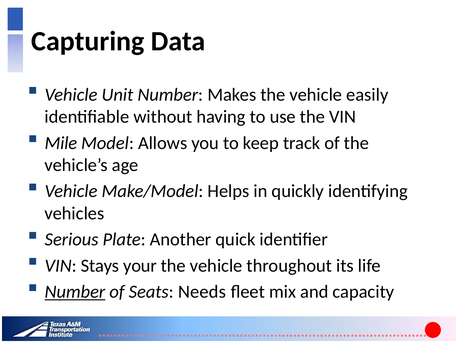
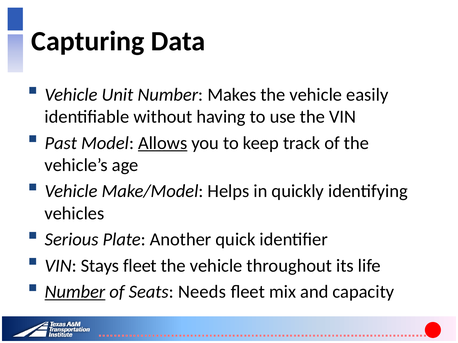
Mile: Mile -> Past
Allows underline: none -> present
Stays your: your -> fleet
